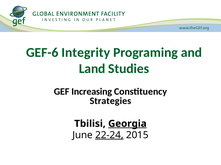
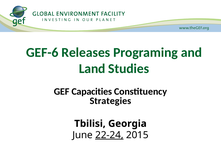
Integrity: Integrity -> Releases
Increasing: Increasing -> Capacities
Georgia underline: present -> none
